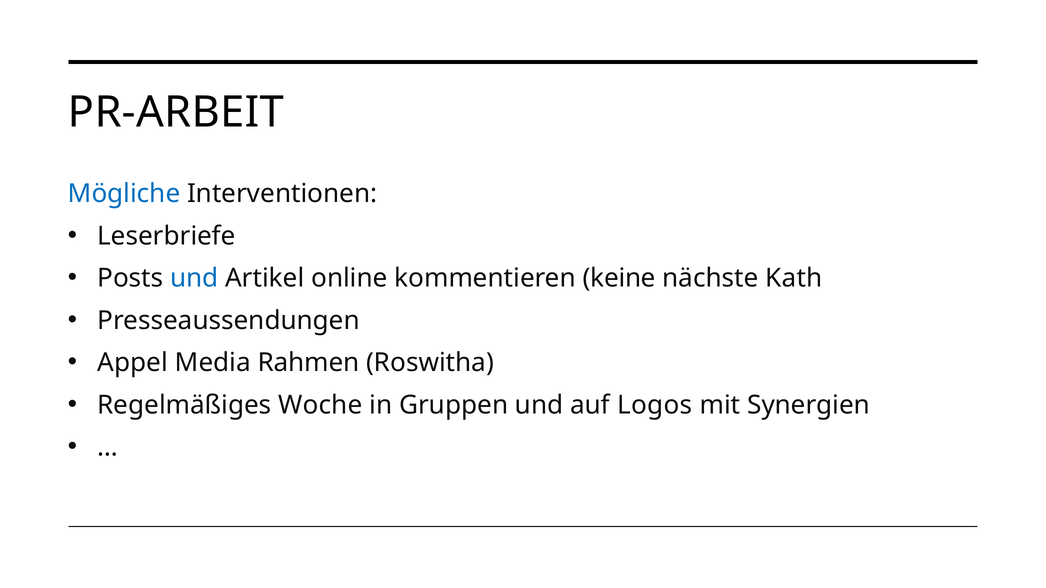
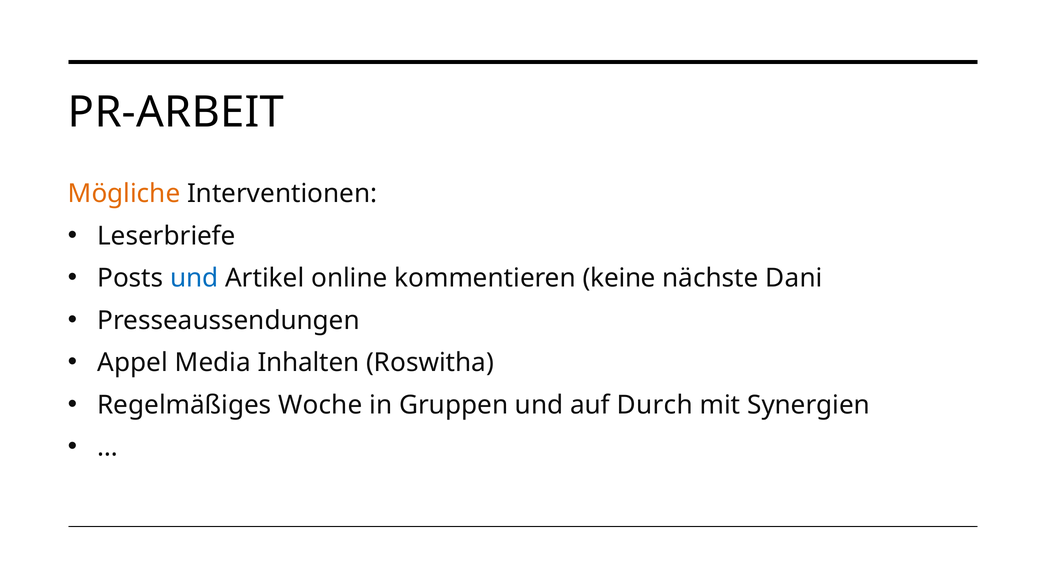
Mögliche colour: blue -> orange
Kath: Kath -> Dani
Rahmen: Rahmen -> Inhalten
Logos: Logos -> Durch
